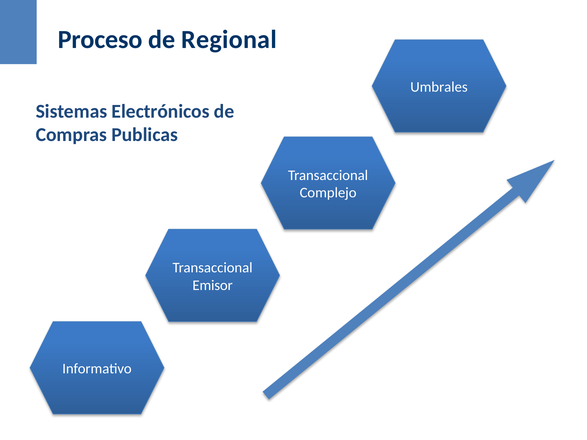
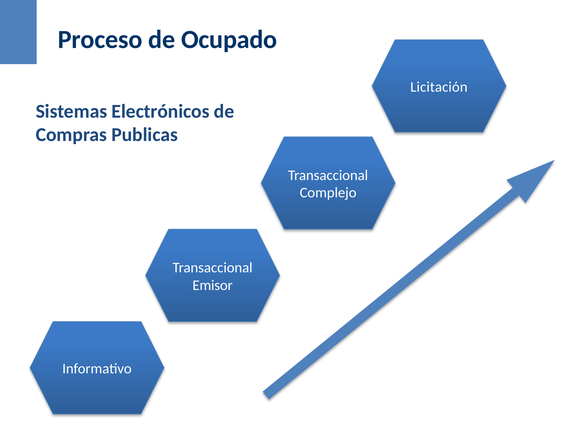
Regional: Regional -> Ocupado
Umbrales: Umbrales -> Licitación
